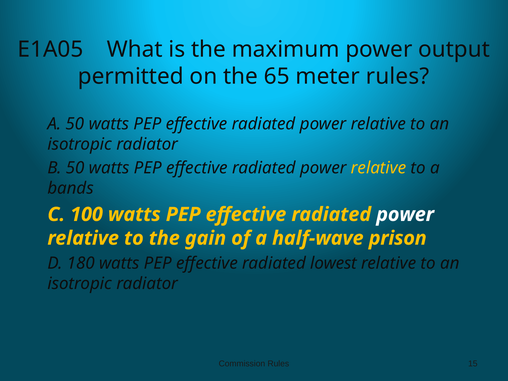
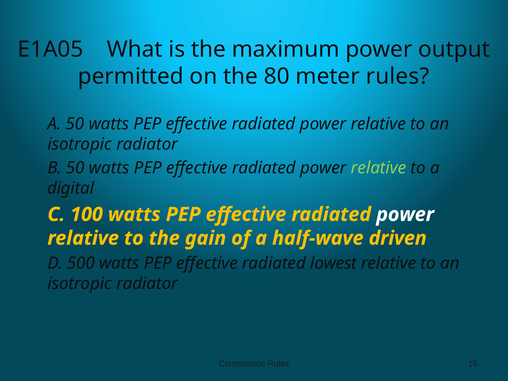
65: 65 -> 80
relative at (379, 168) colour: yellow -> light green
bands: bands -> digital
prison: prison -> driven
180: 180 -> 500
